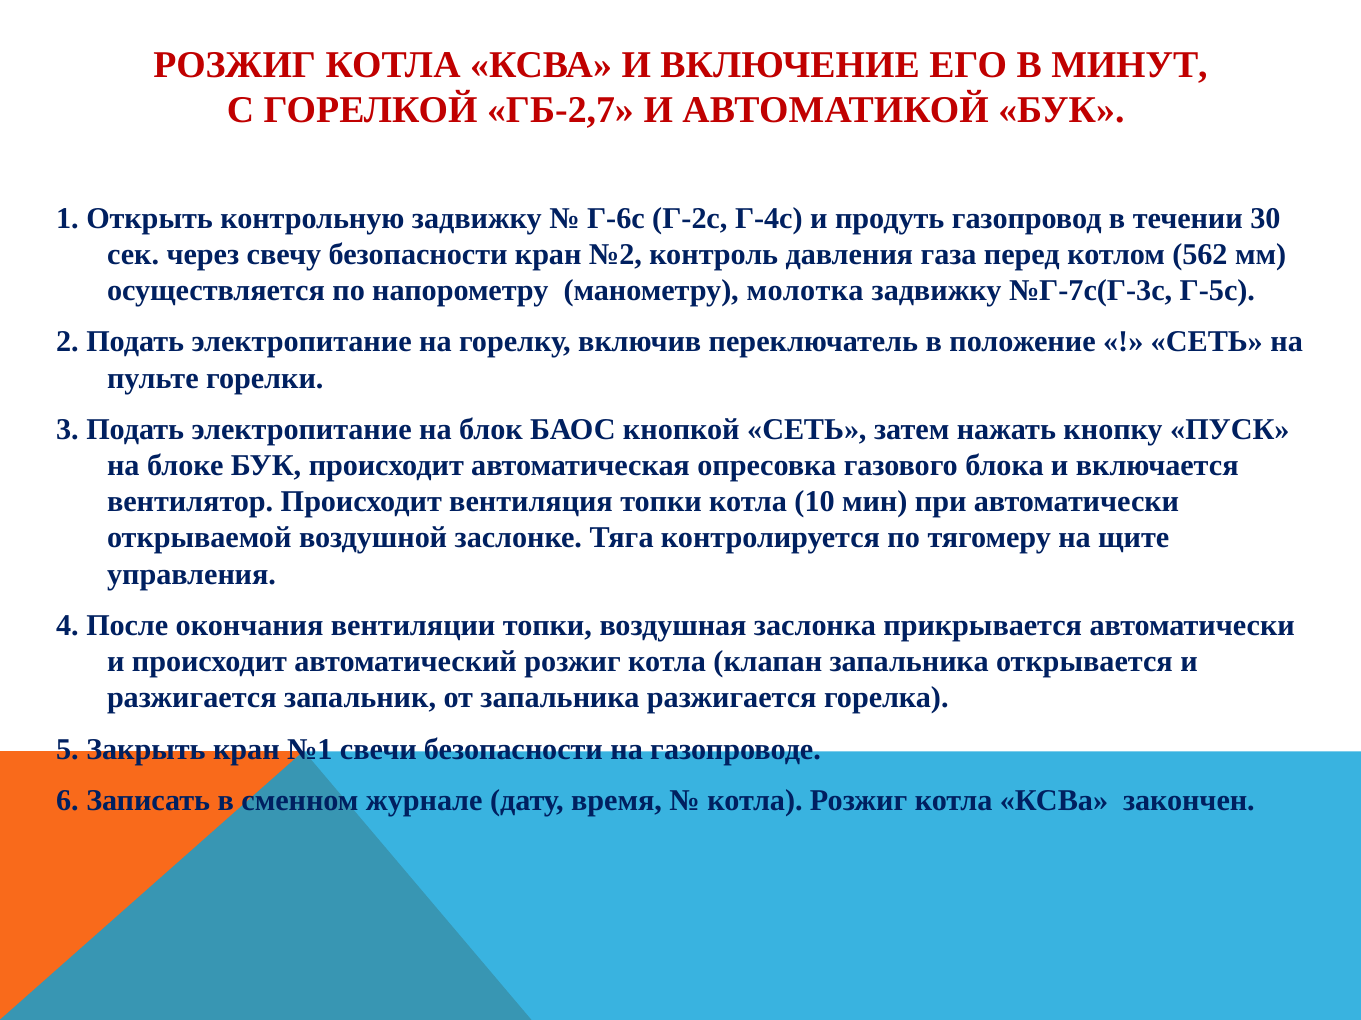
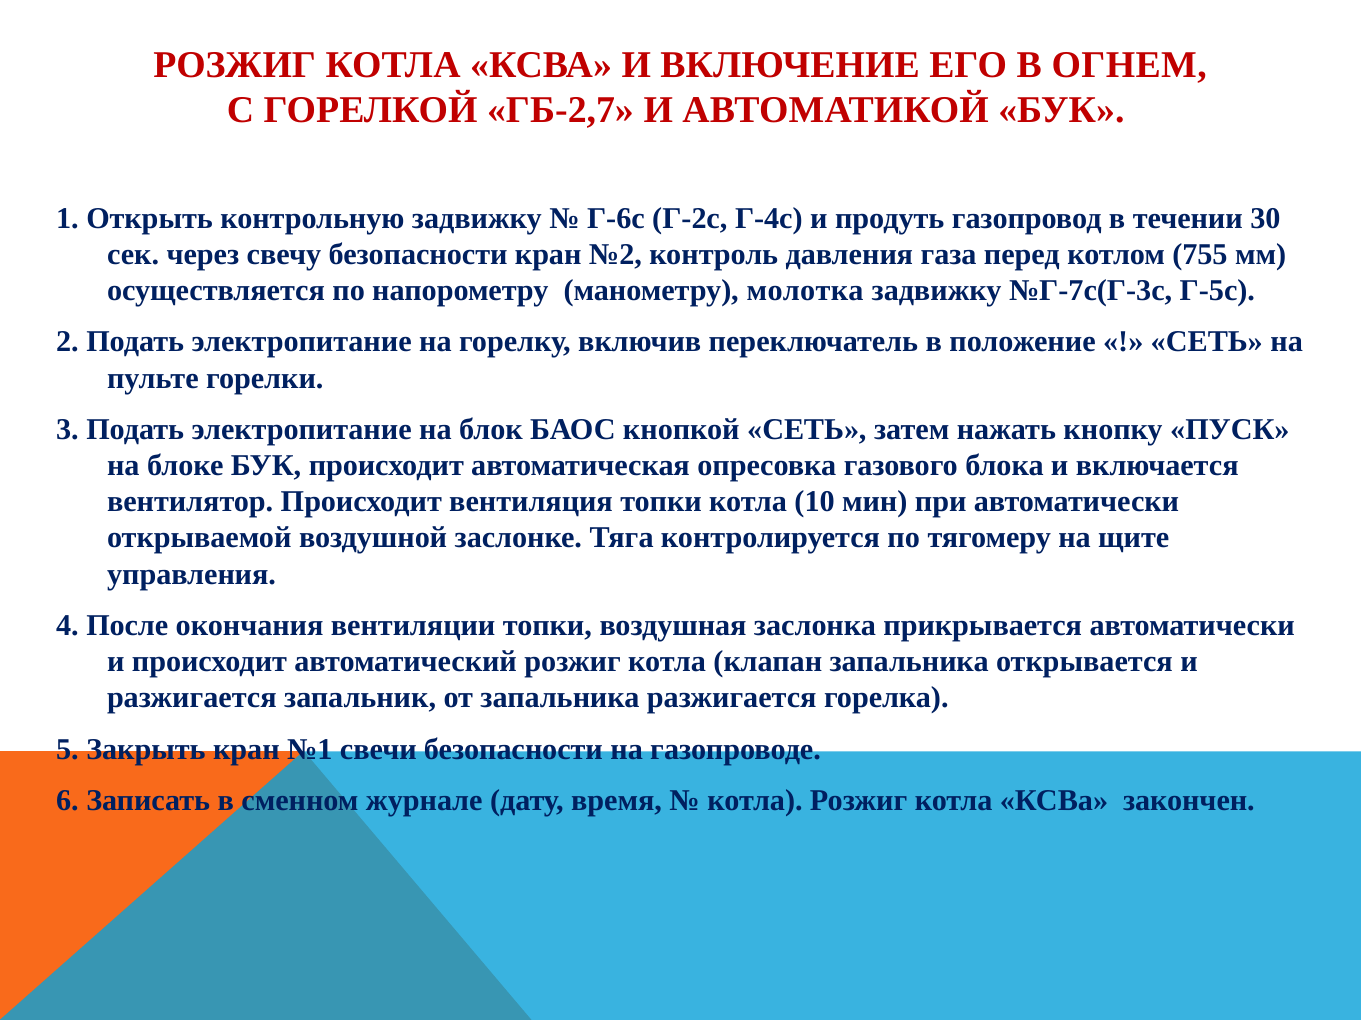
МИНУТ: МИНУТ -> ОГНЕМ
562: 562 -> 755
